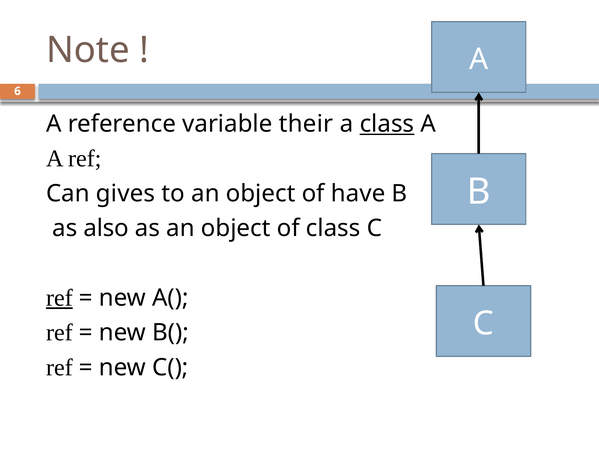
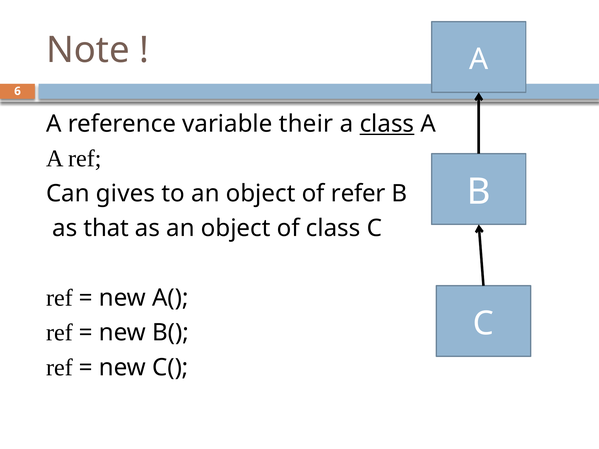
have: have -> refer
also: also -> that
ref at (59, 298) underline: present -> none
